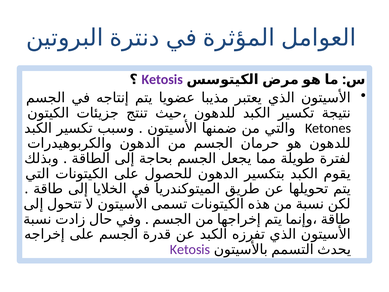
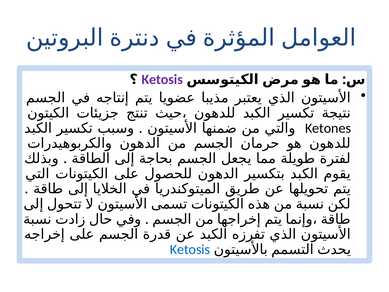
Ketosis at (190, 249) colour: purple -> blue
